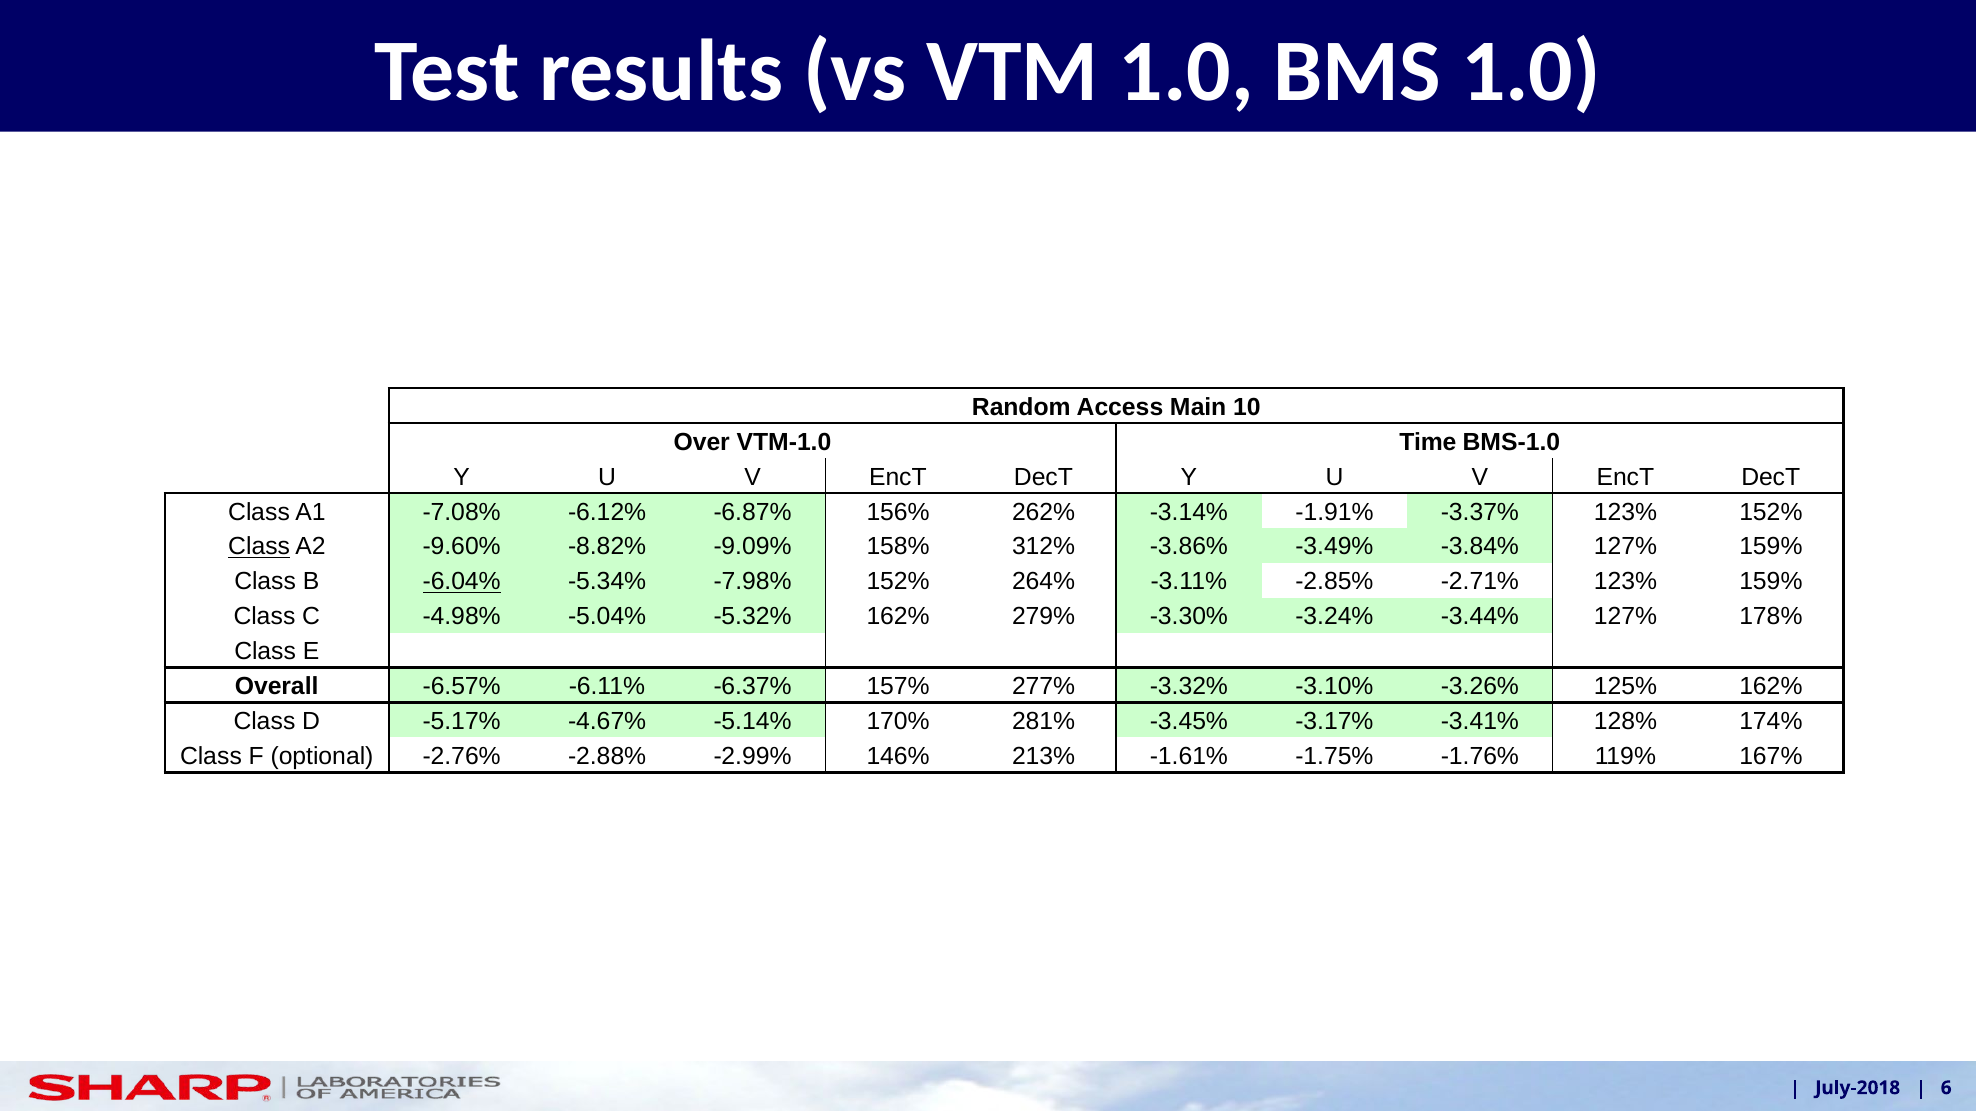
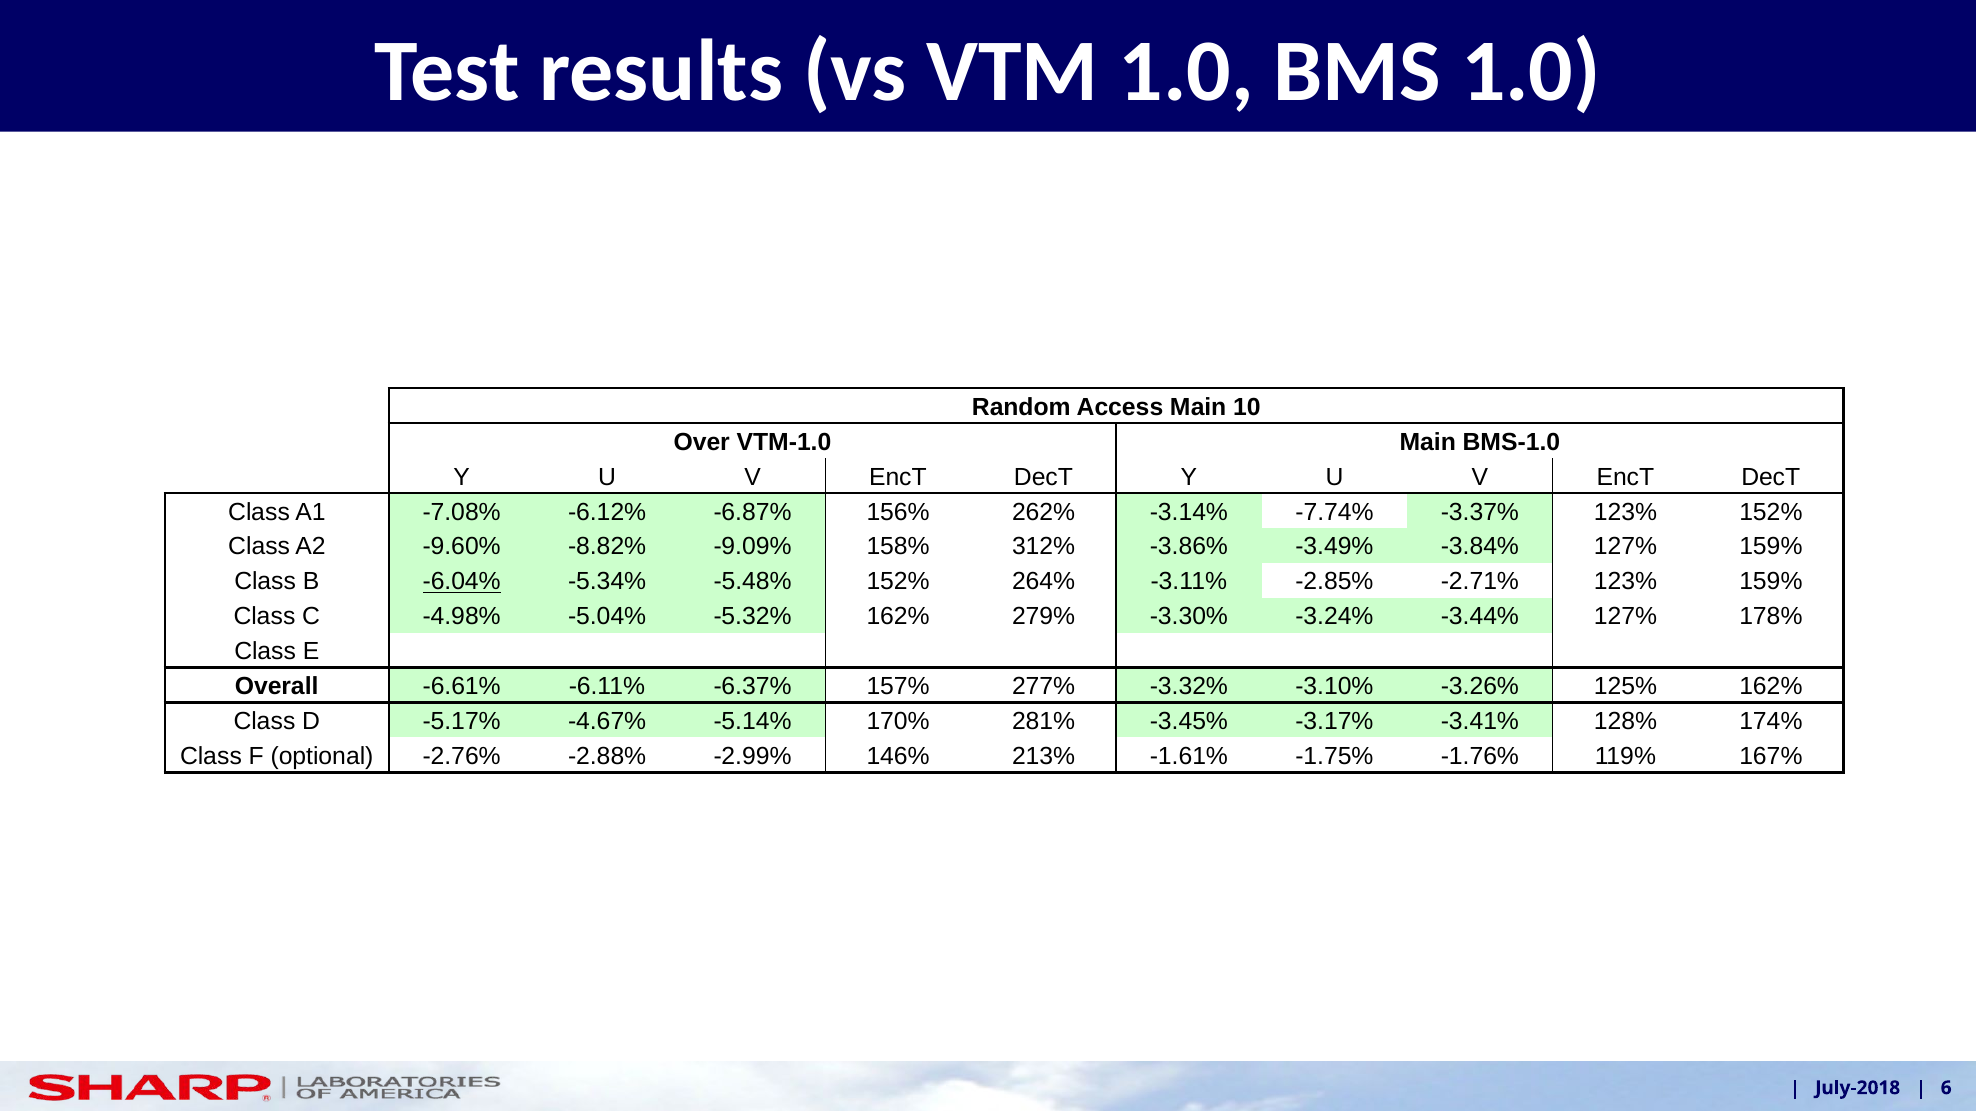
VTM-1.0 Time: Time -> Main
-1.91%: -1.91% -> -7.74%
Class at (259, 547) underline: present -> none
-7.98%: -7.98% -> -5.48%
-6.57%: -6.57% -> -6.61%
